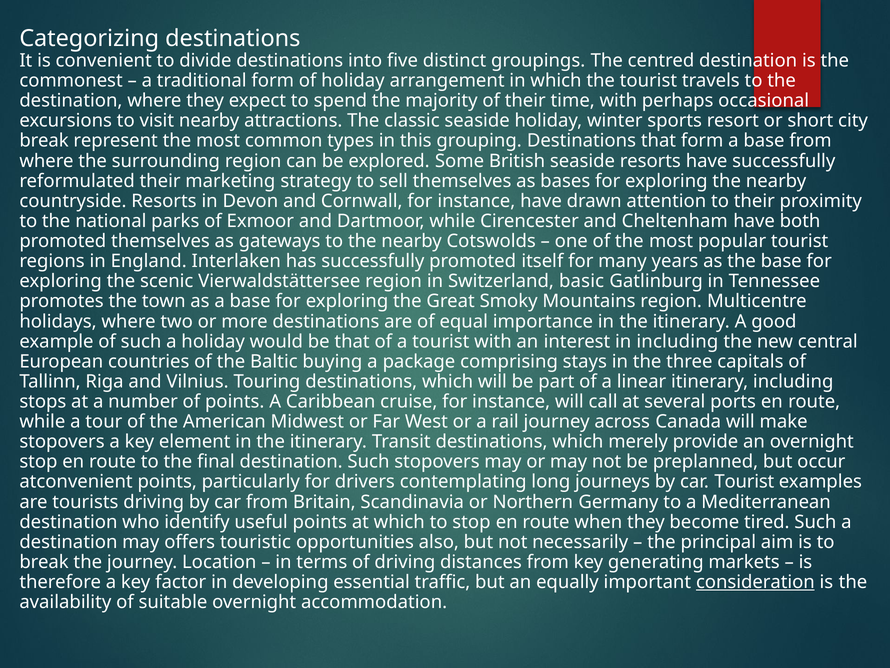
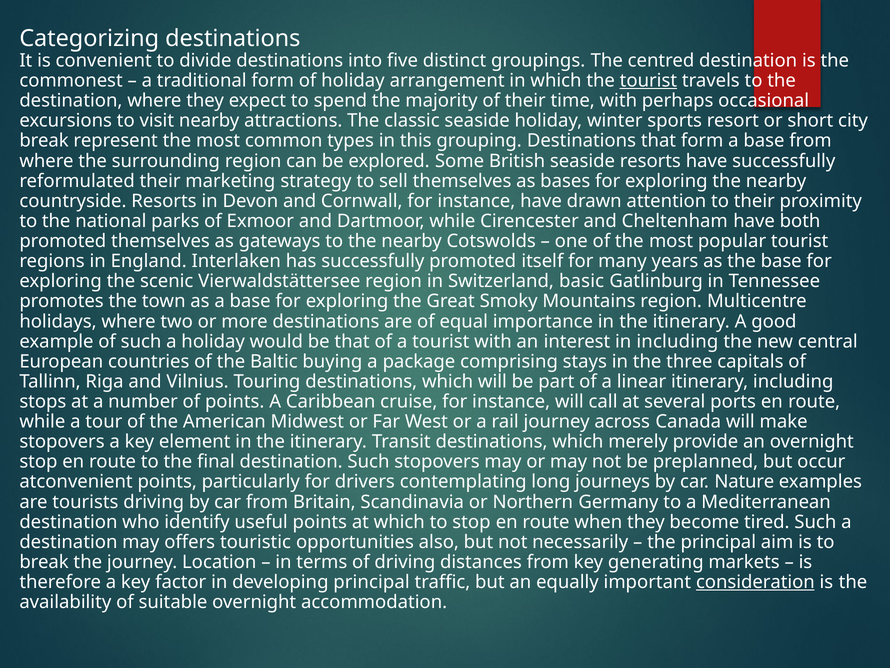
tourist at (648, 81) underline: none -> present
car Tourist: Tourist -> Nature
developing essential: essential -> principal
